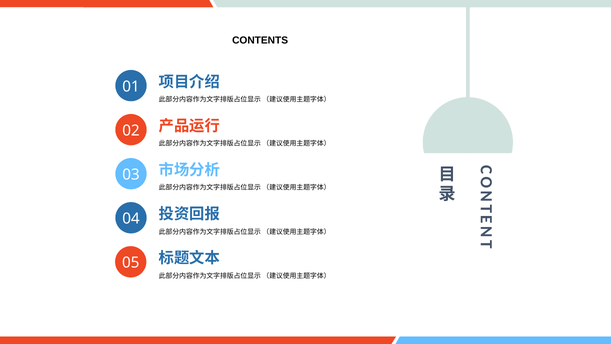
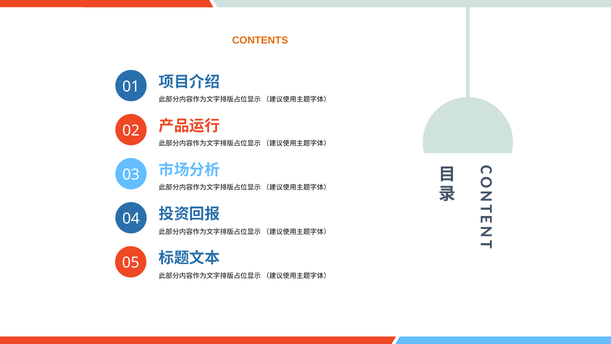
CONTENTS colour: black -> orange
